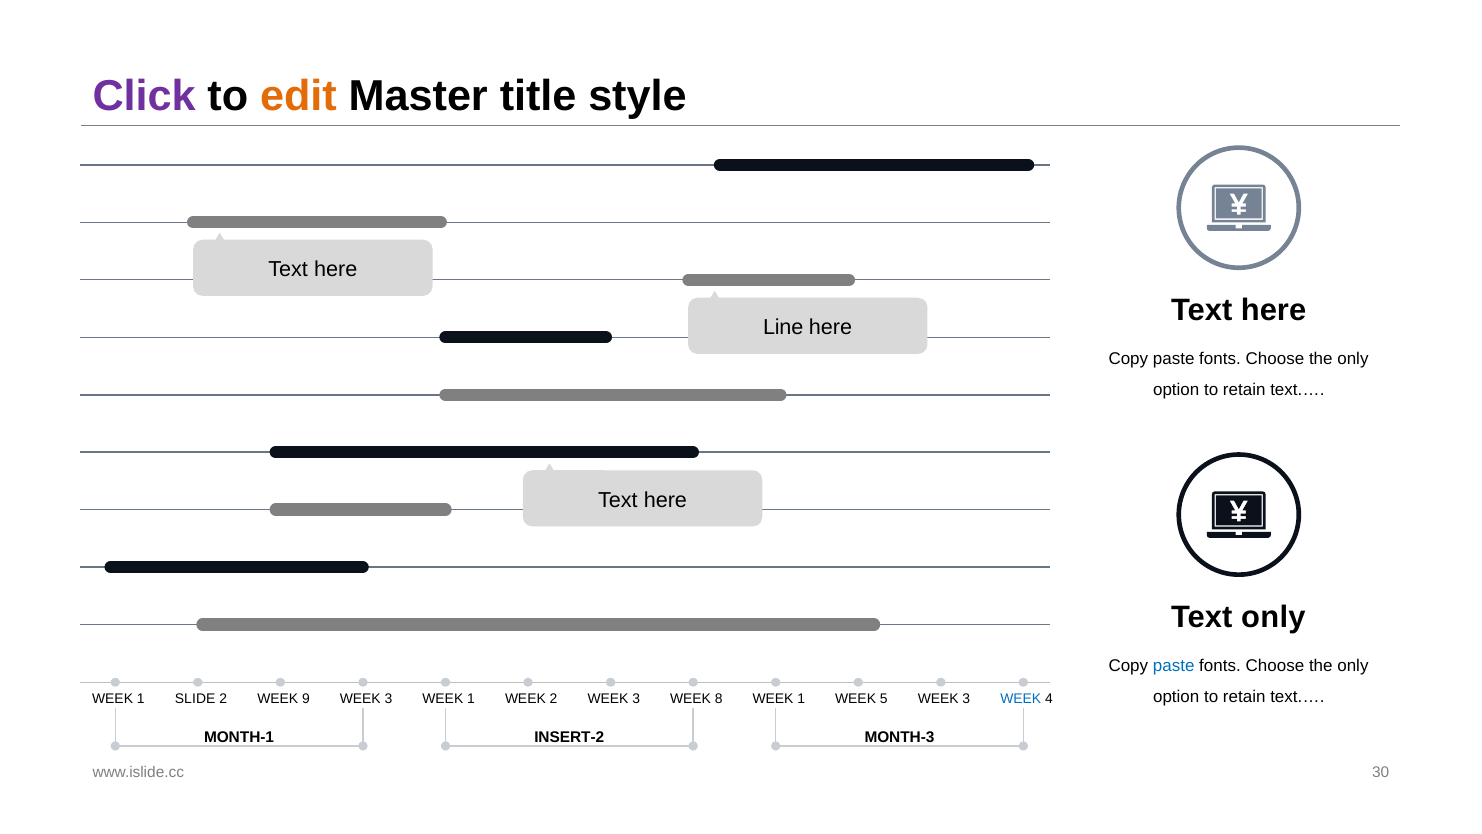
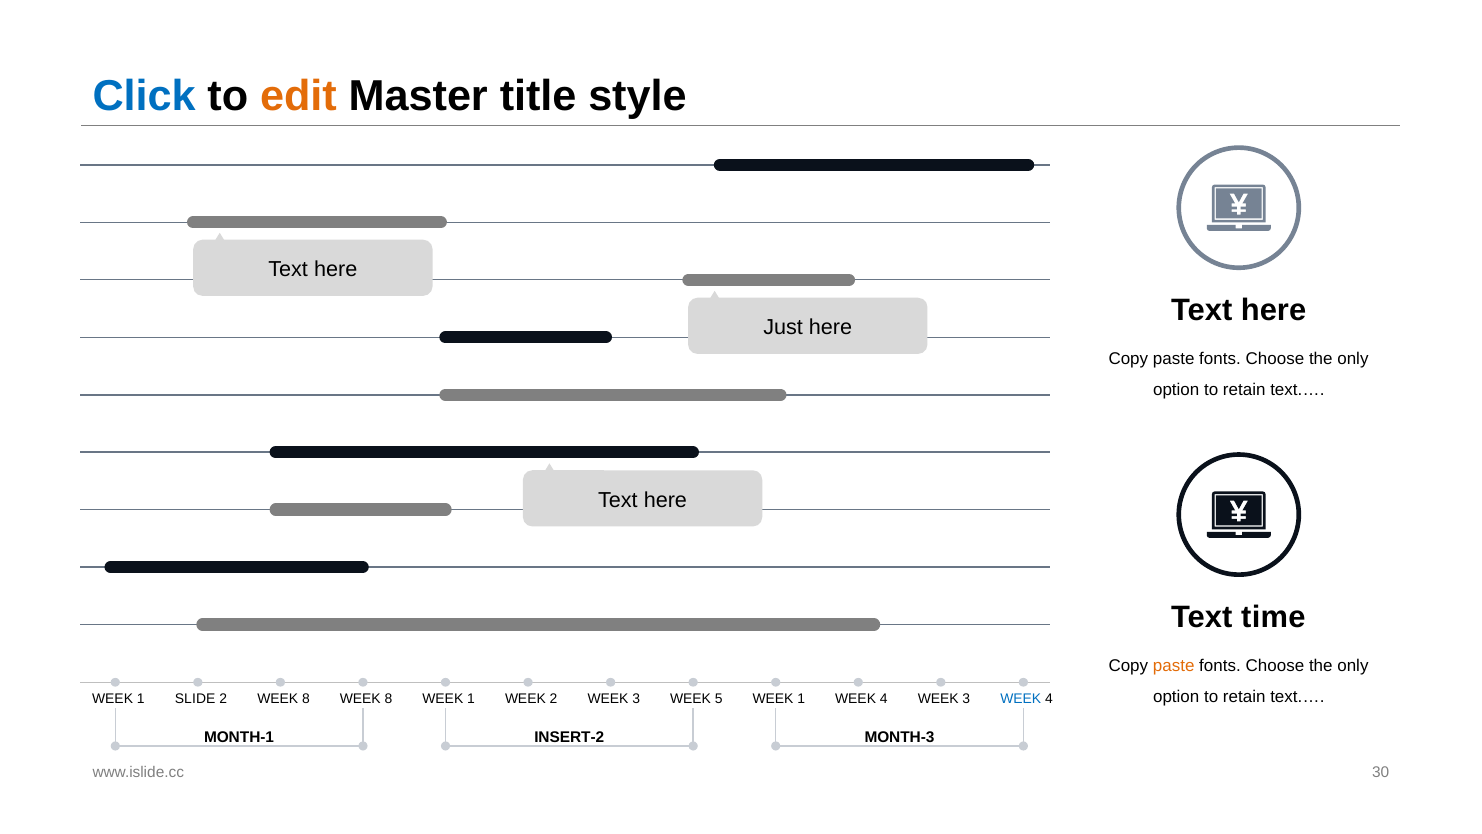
Click colour: purple -> blue
Line: Line -> Just
Text only: only -> time
paste at (1174, 666) colour: blue -> orange
2 WEEK 9: 9 -> 8
3 at (388, 699): 3 -> 8
8: 8 -> 5
5 at (884, 699): 5 -> 4
